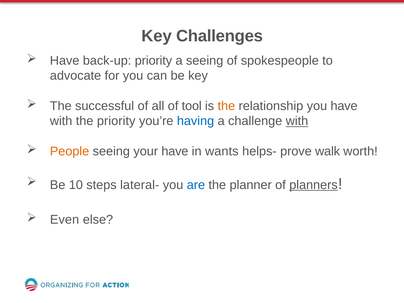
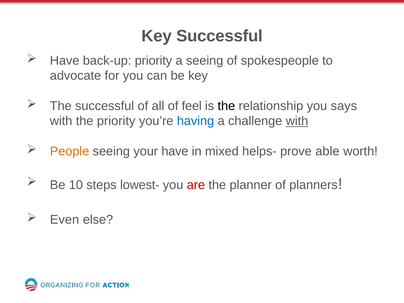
Key Challenges: Challenges -> Successful
tool: tool -> feel
the at (226, 106) colour: orange -> black
you have: have -> says
wants: wants -> mixed
walk: walk -> able
lateral-: lateral- -> lowest-
are colour: blue -> red
planners underline: present -> none
